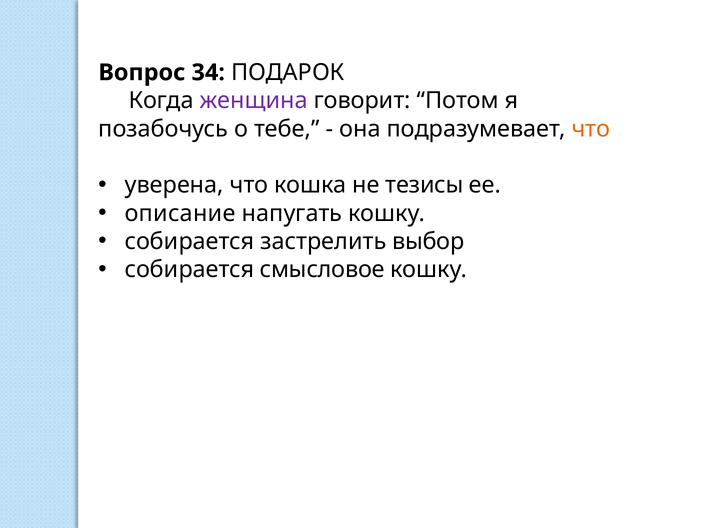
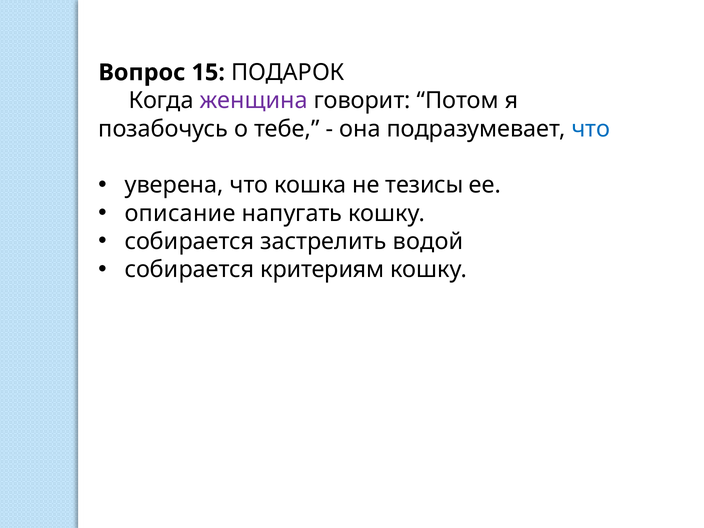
34: 34 -> 15
что at (591, 129) colour: orange -> blue
выбор: выбор -> водой
смысловое: смысловое -> критериям
